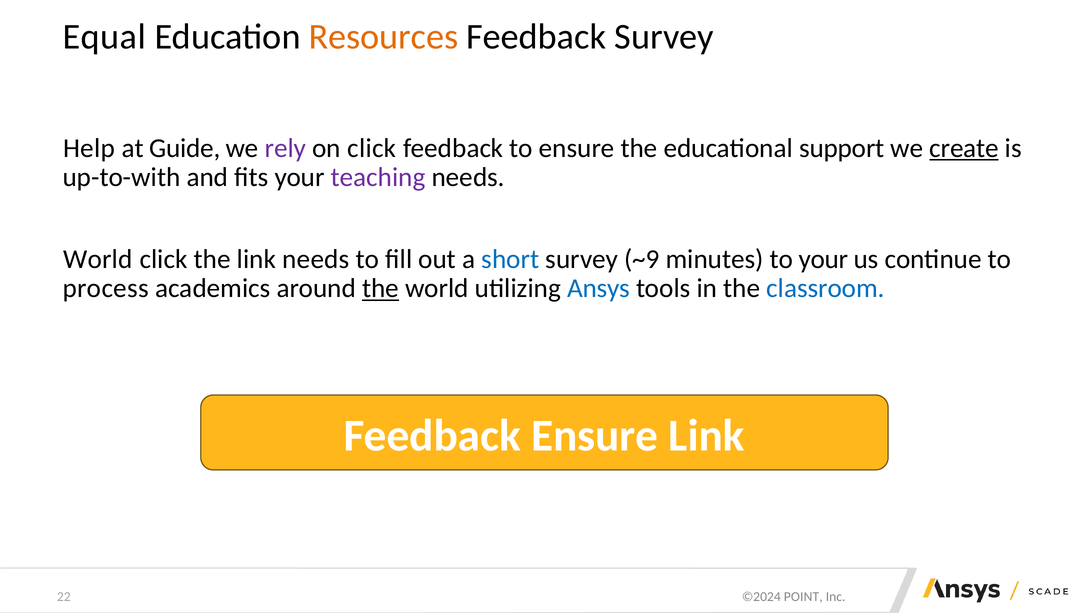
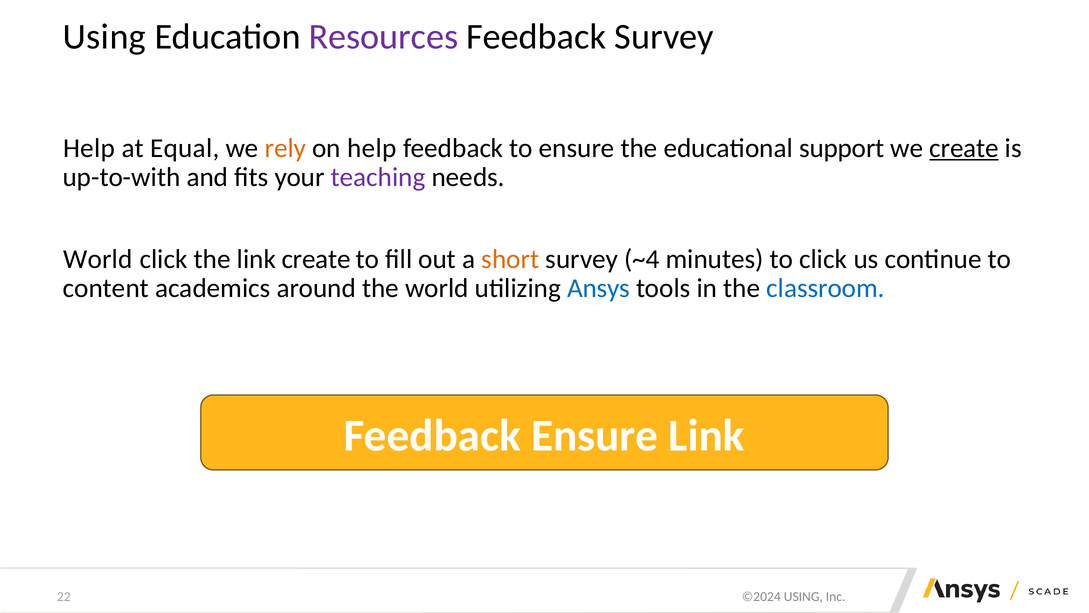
Equal at (104, 37): Equal -> Using
Resources colour: orange -> purple
Guide: Guide -> Equal
rely colour: purple -> orange
on click: click -> help
link needs: needs -> create
short colour: blue -> orange
~9: ~9 -> ~4
to your: your -> click
process: process -> content
the at (381, 288) underline: present -> none
POINT at (803, 596): POINT -> USING
